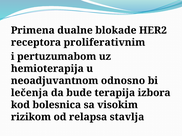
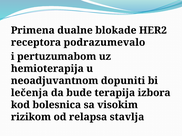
proliferativnim: proliferativnim -> podrazumevalo
odnosno: odnosno -> dopuniti
